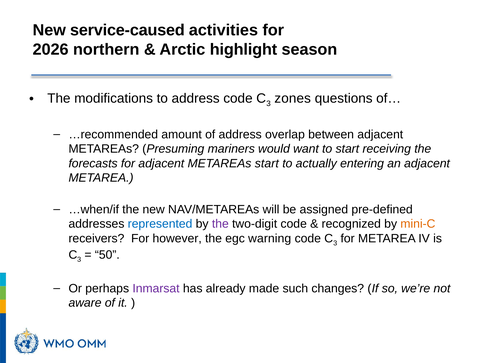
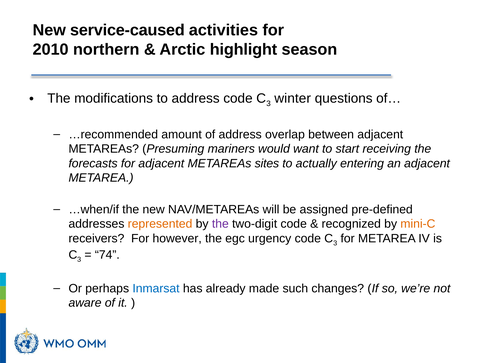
2026: 2026 -> 2010
zones: zones -> winter
METAREAs start: start -> sites
represented colour: blue -> orange
warning: warning -> urgency
50: 50 -> 74
Inmarsat colour: purple -> blue
